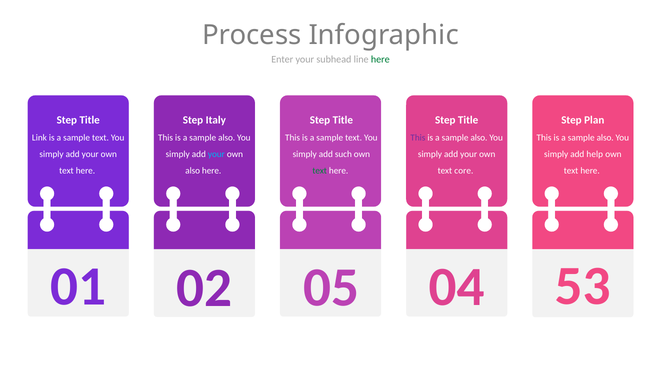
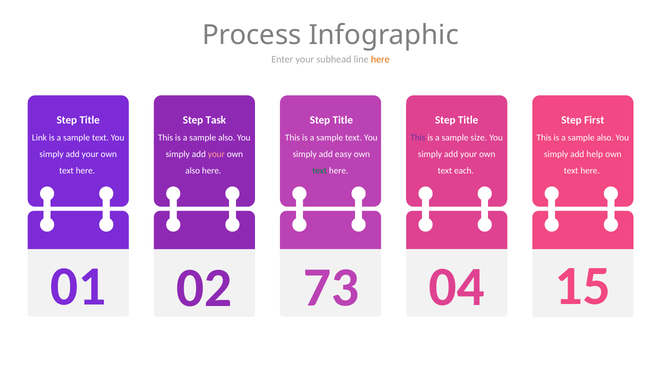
here at (380, 59) colour: green -> orange
Italy: Italy -> Task
Plan: Plan -> First
also at (479, 137): also -> size
your at (216, 154) colour: light blue -> pink
such: such -> easy
core: core -> each
05: 05 -> 73
53: 53 -> 15
